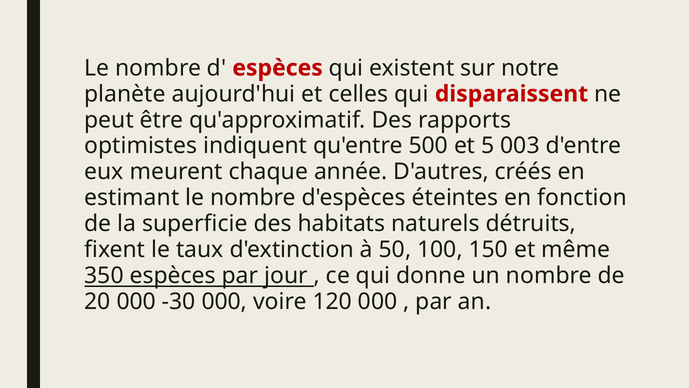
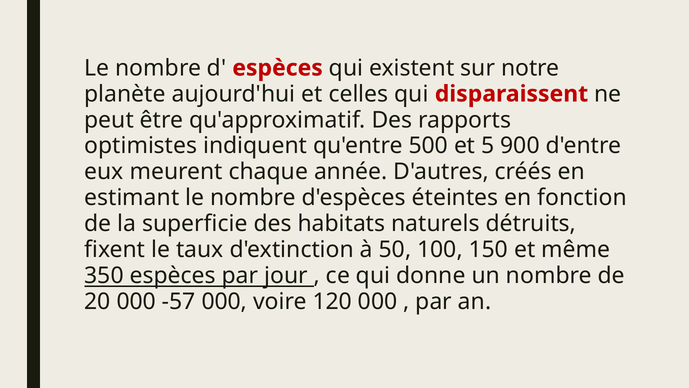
003: 003 -> 900
-30: -30 -> -57
